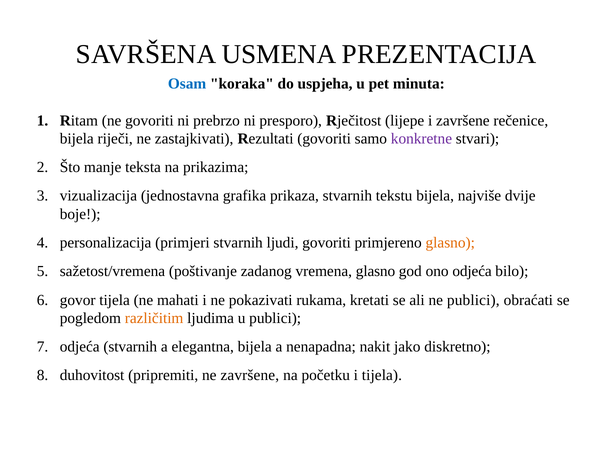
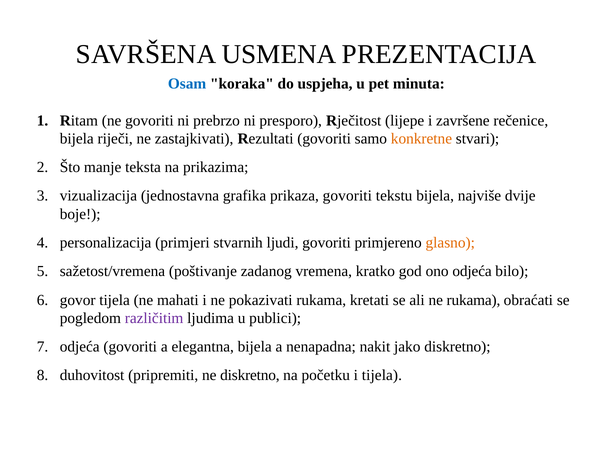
konkretne colour: purple -> orange
prikaza stvarnih: stvarnih -> govoriti
vremena glasno: glasno -> kratko
ne publici: publici -> rukama
različitim colour: orange -> purple
odjeća stvarnih: stvarnih -> govoriti
ne završene: završene -> diskretno
